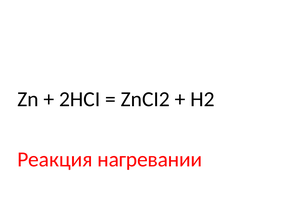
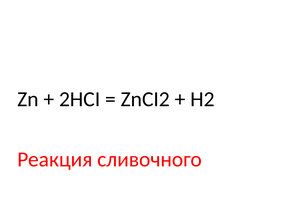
нагревании: нагревании -> сливочного
